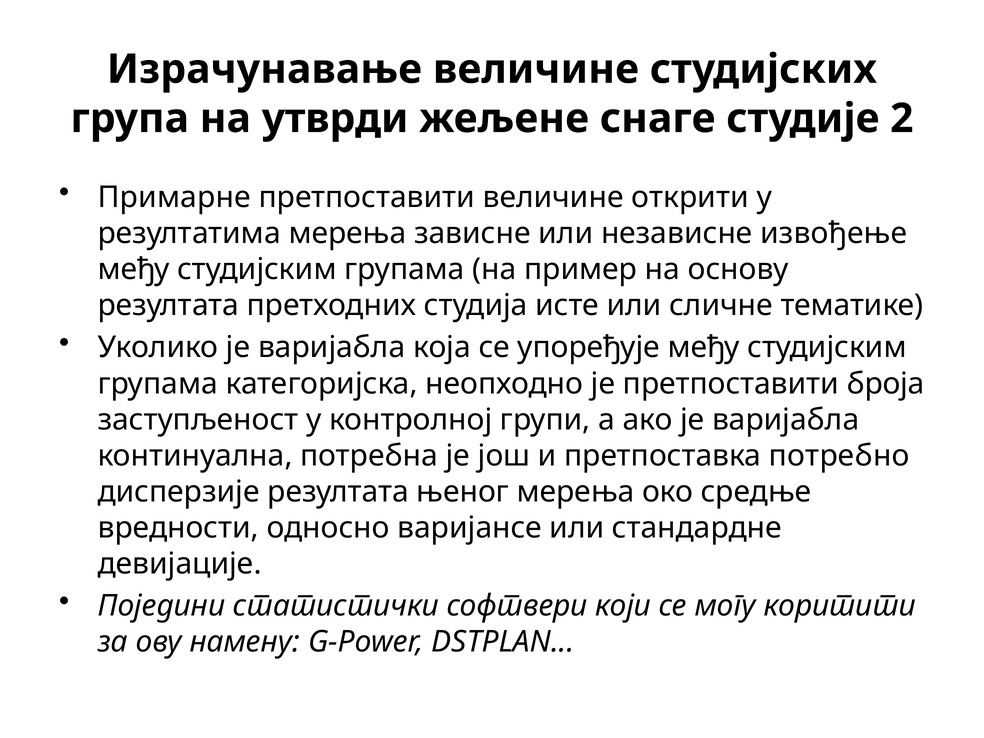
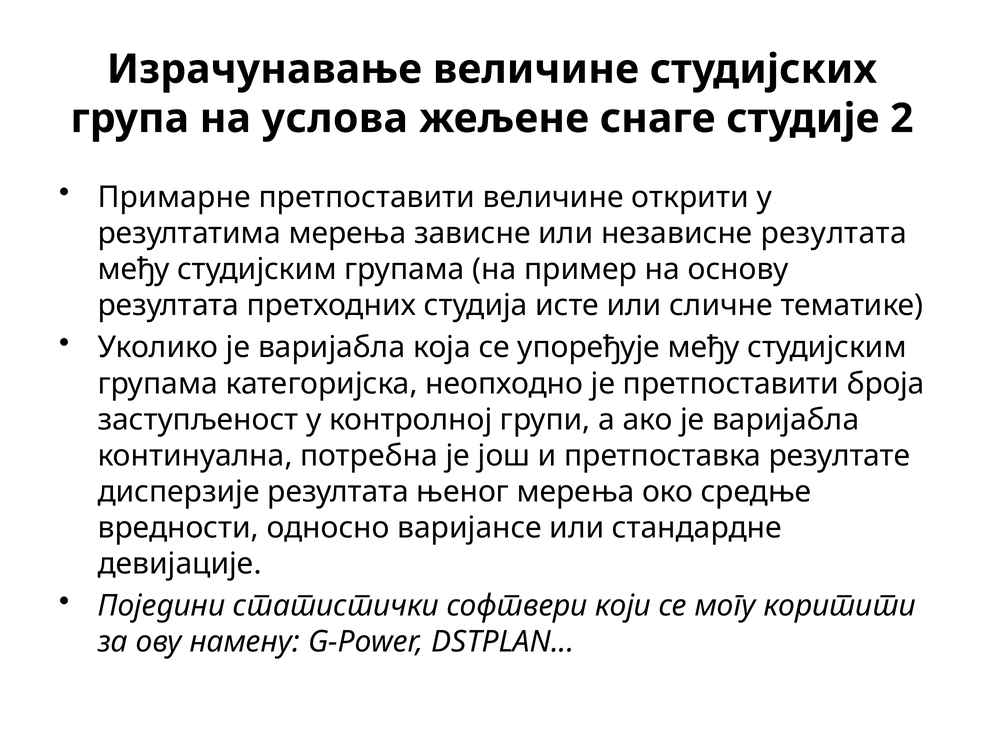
утврди: утврди -> услова
независне извођење: извођење -> резултата
потребно: потребно -> резултате
